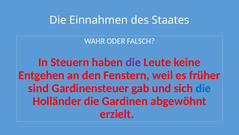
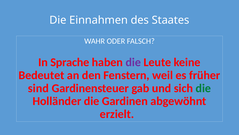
Steuern: Steuern -> Sprache
Entgehen: Entgehen -> Bedeutet
die at (203, 88) colour: blue -> green
